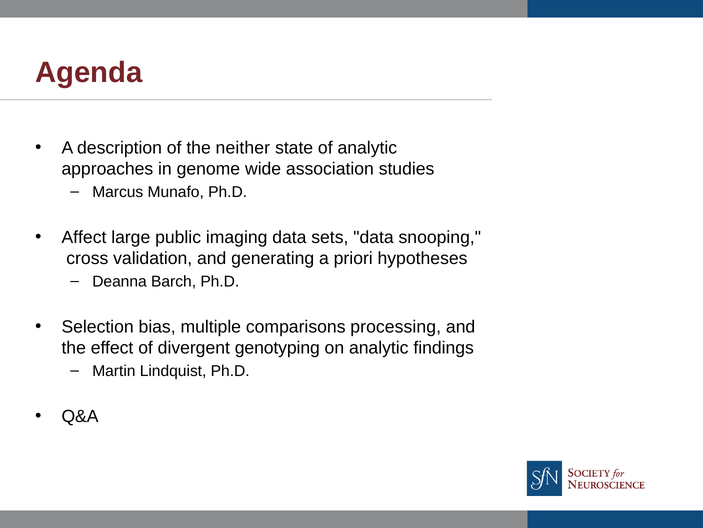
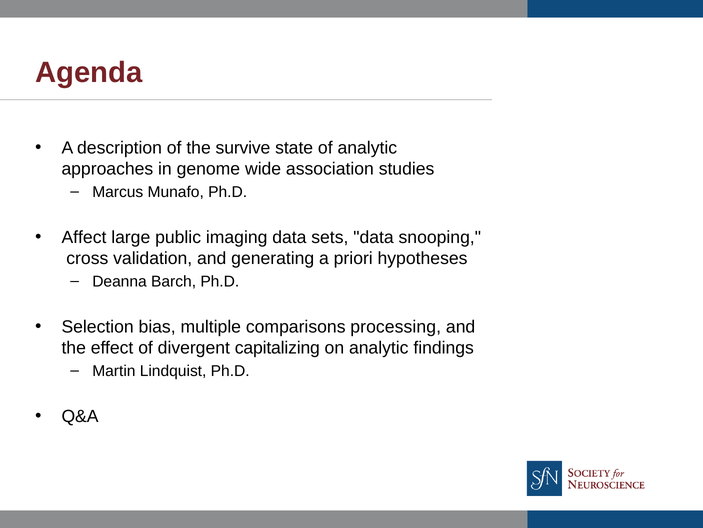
neither: neither -> survive
genotyping: genotyping -> capitalizing
